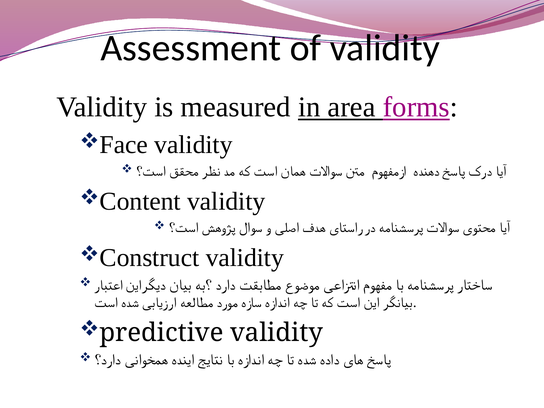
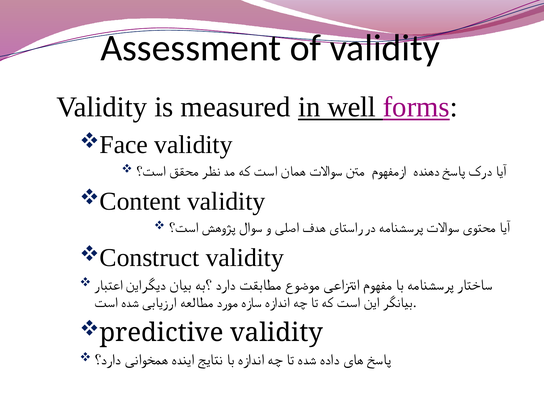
area: area -> well
